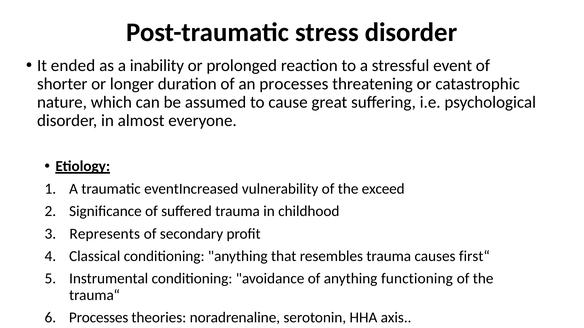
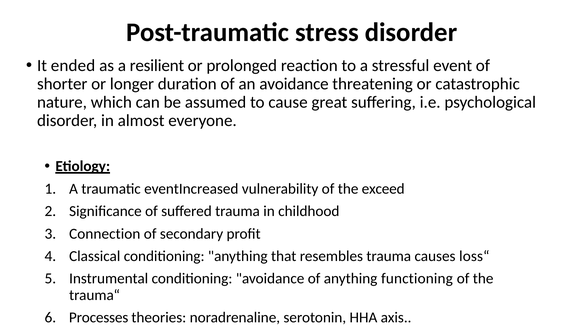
inability: inability -> resilient
an processes: processes -> avoidance
Represents: Represents -> Connection
first“: first“ -> loss“
